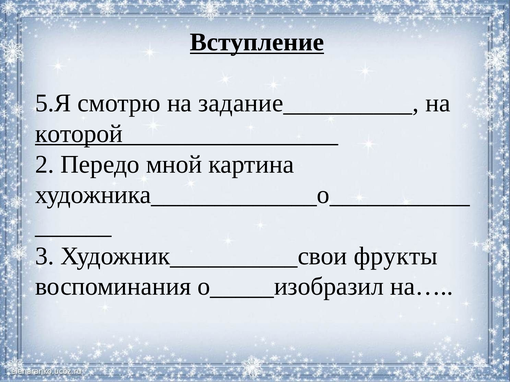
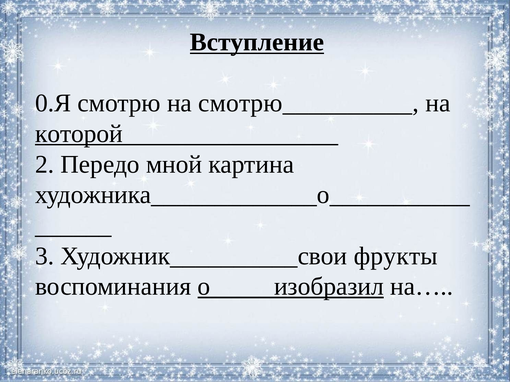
5.Я: 5.Я -> 0.Я
задание__________: задание__________ -> смотрю__________
о_____изобразил underline: none -> present
